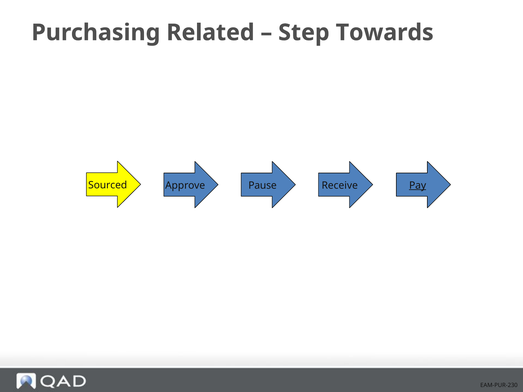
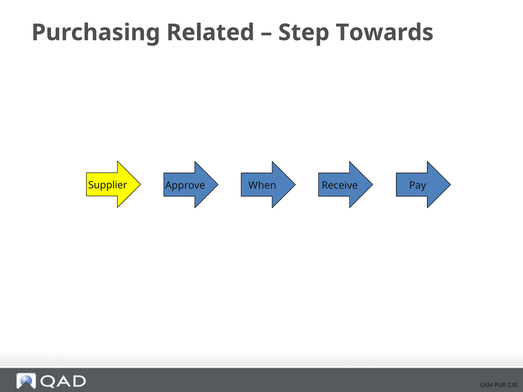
Sourced: Sourced -> Supplier
Pause: Pause -> When
Pay underline: present -> none
